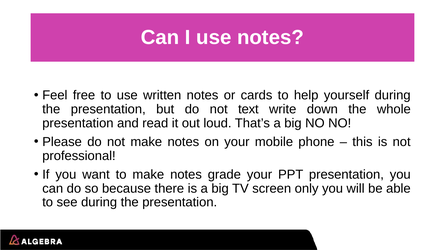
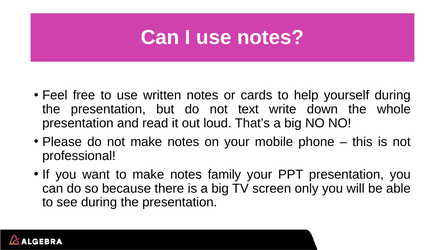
grade: grade -> family
